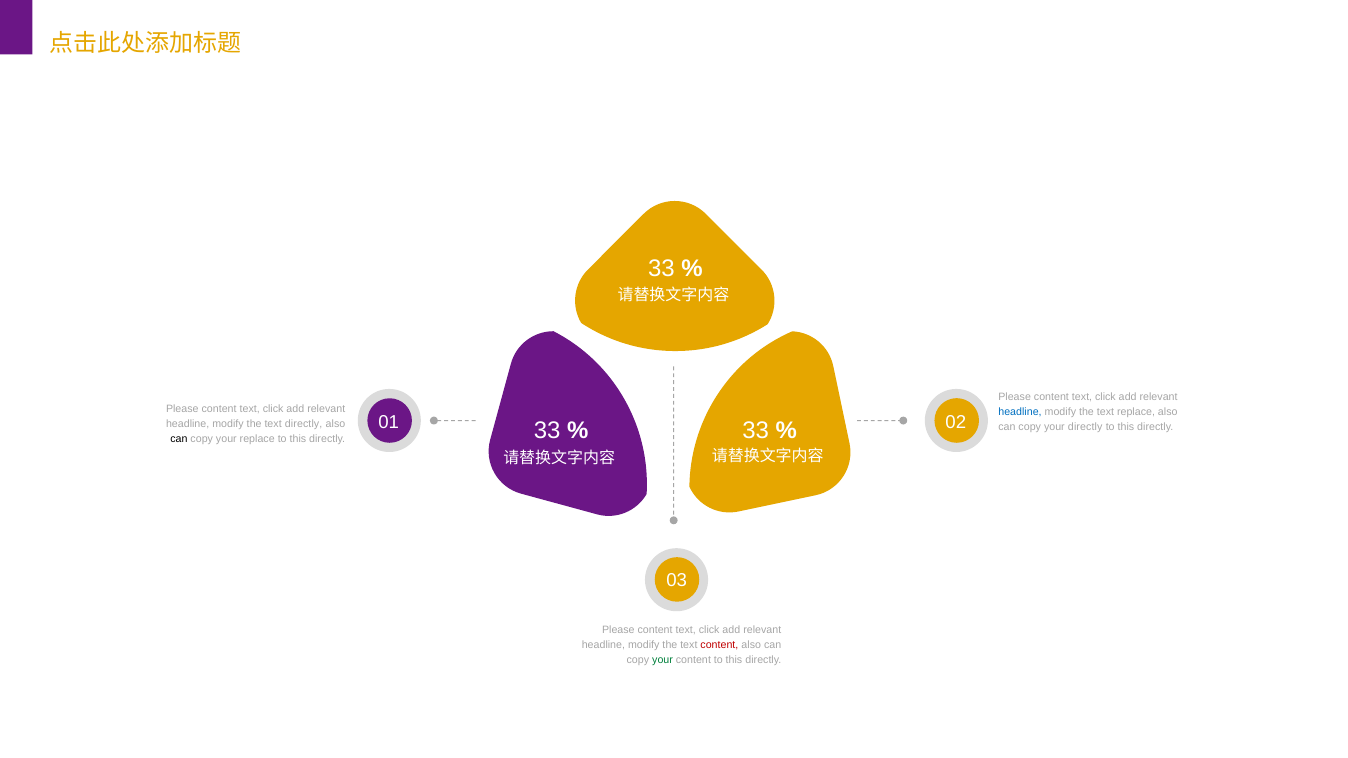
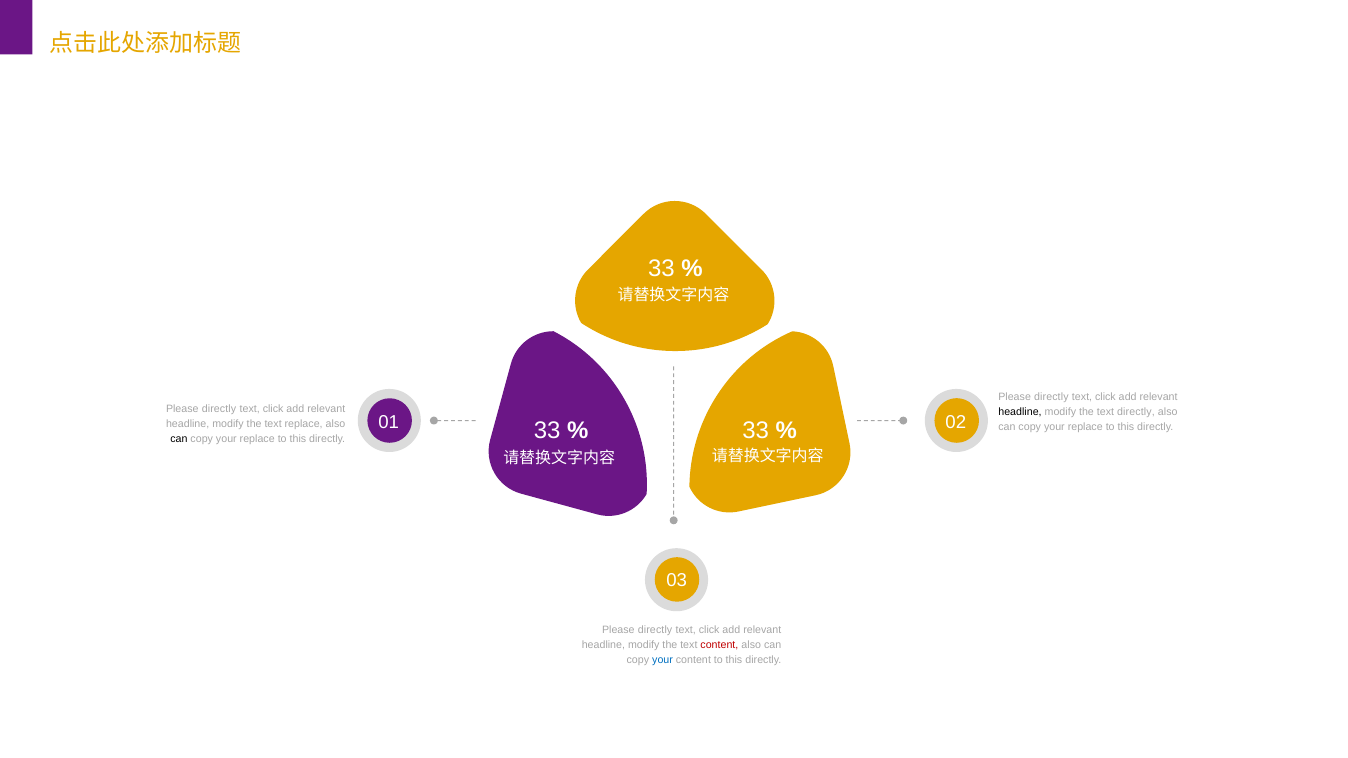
content at (1051, 397): content -> directly
content at (219, 409): content -> directly
headline at (1020, 412) colour: blue -> black
text replace: replace -> directly
text directly: directly -> replace
directly at (1085, 427): directly -> replace
content at (655, 630): content -> directly
your at (663, 661) colour: green -> blue
